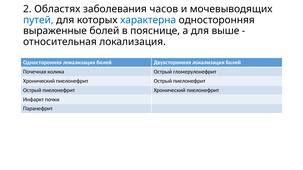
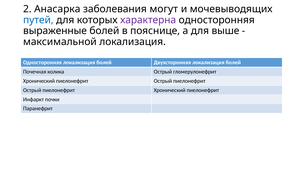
Областях: Областях -> Анасарка
часов: часов -> могут
характерна colour: blue -> purple
относительная: относительная -> максимальной
